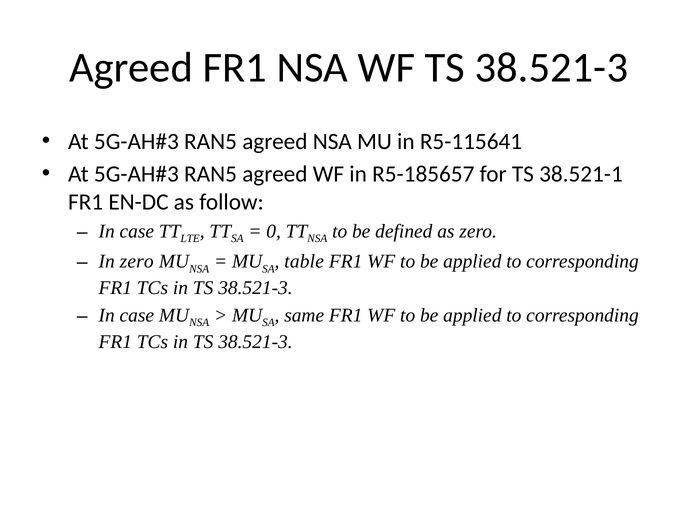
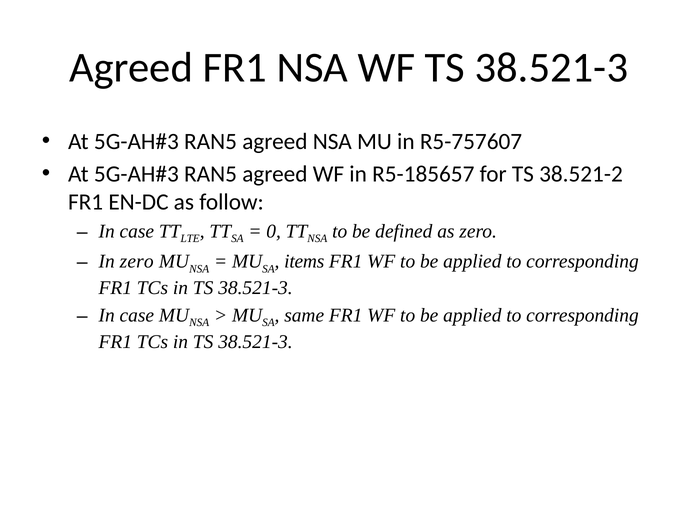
R5-115641: R5-115641 -> R5-757607
38.521-1: 38.521-1 -> 38.521-2
table: table -> items
